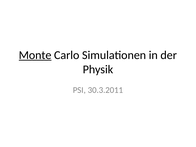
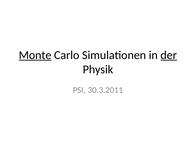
der underline: none -> present
